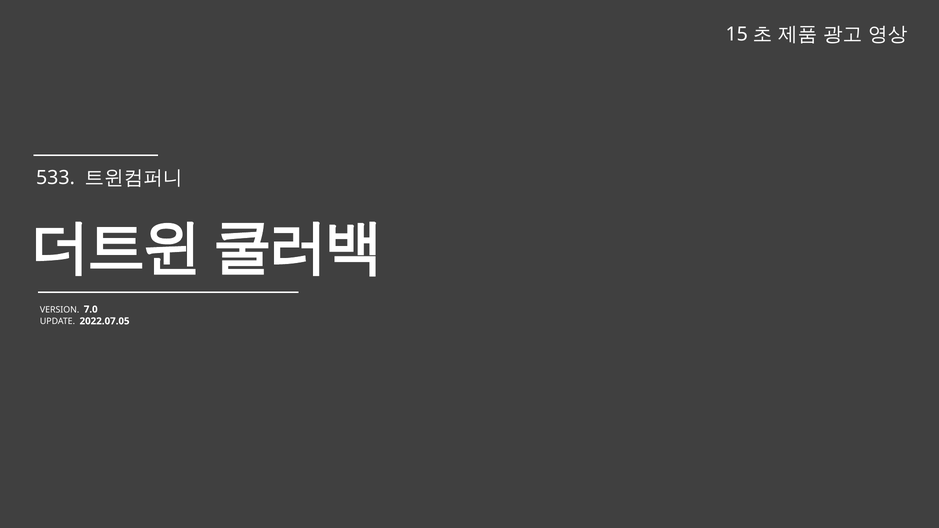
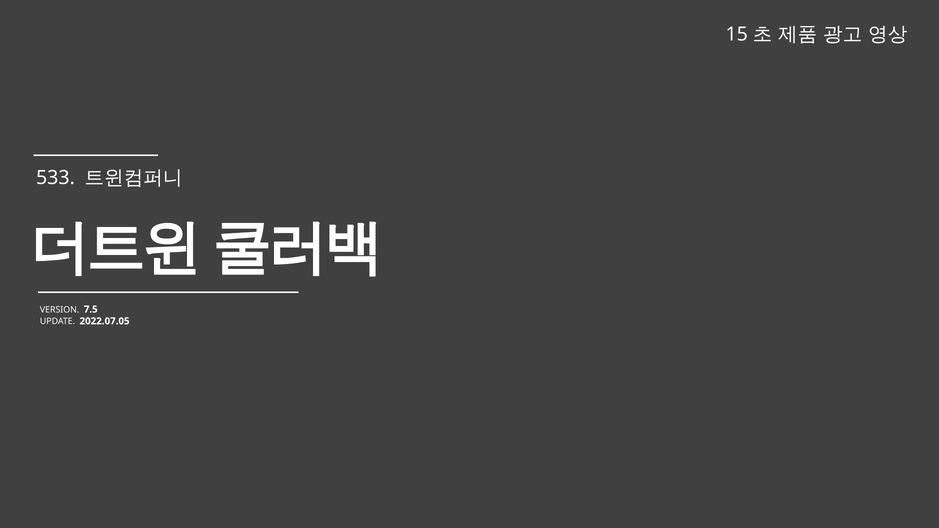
7.0: 7.0 -> 7.5
